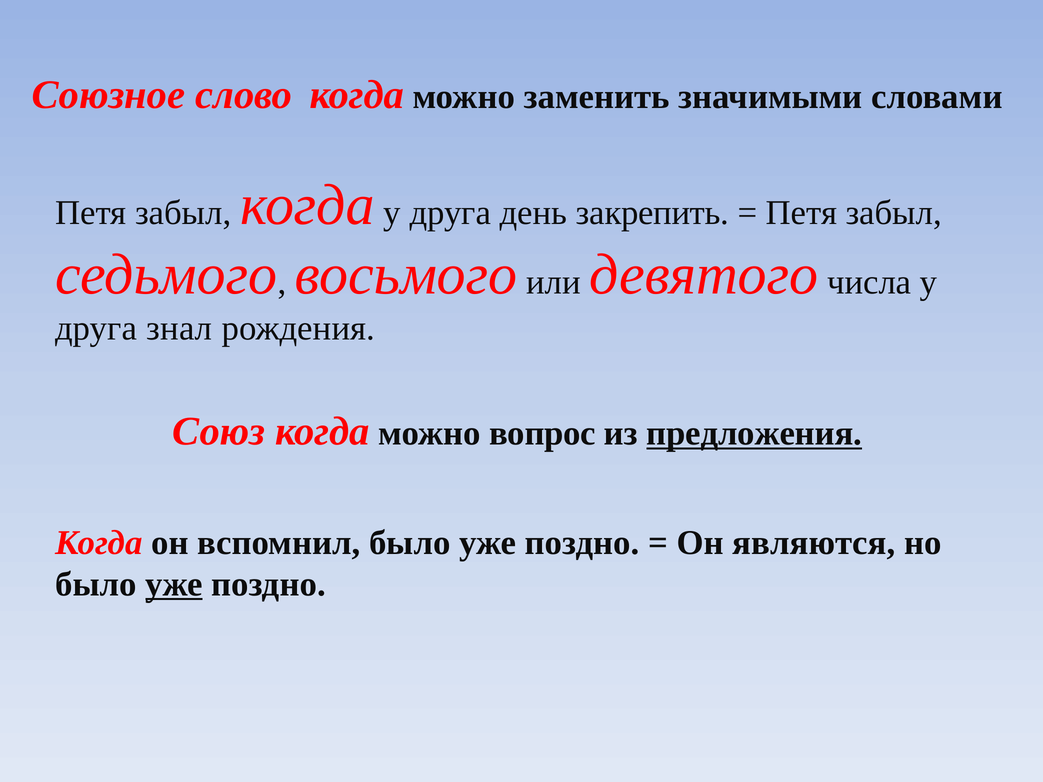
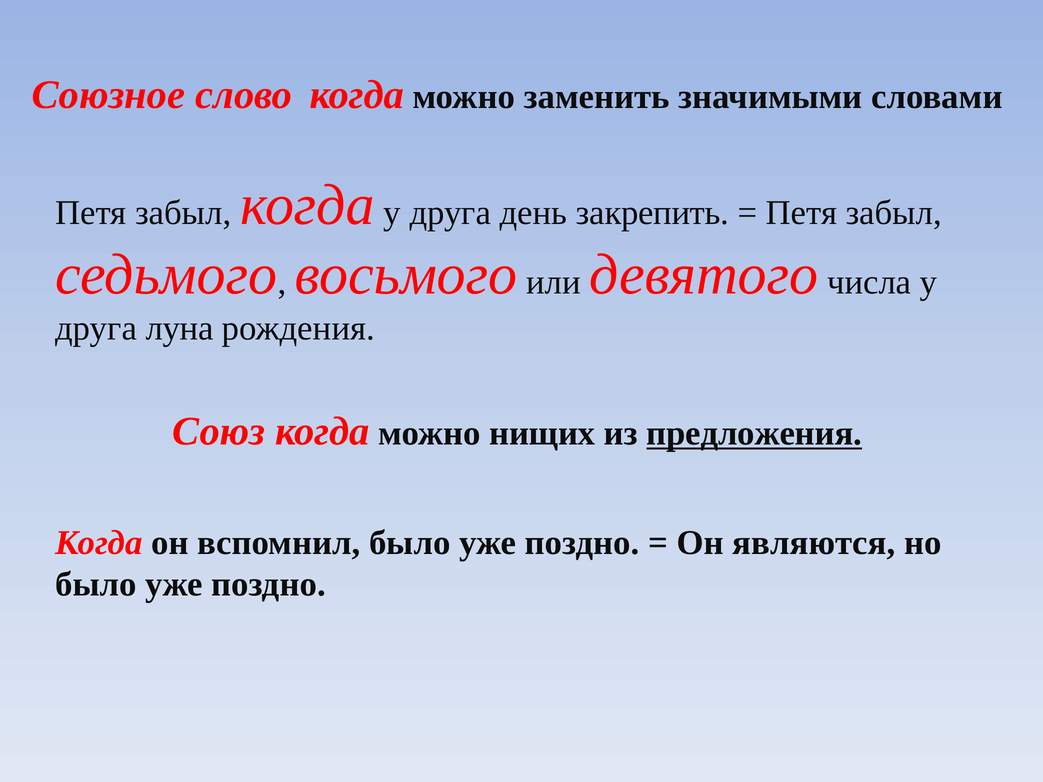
знал: знал -> луна
вопрос: вопрос -> нищих
уже at (174, 584) underline: present -> none
